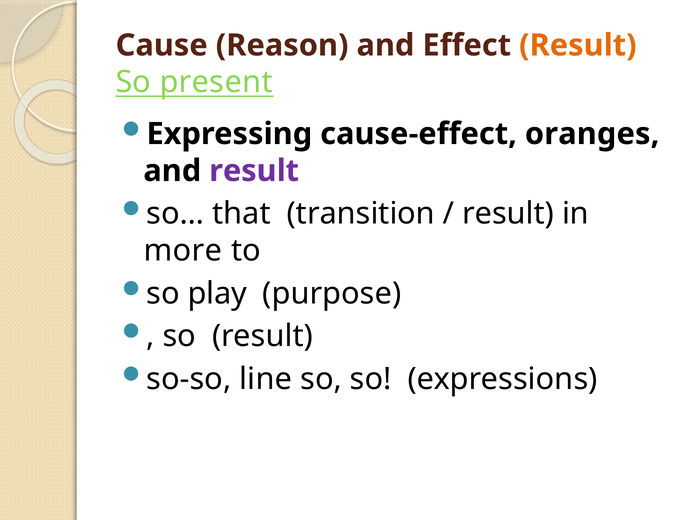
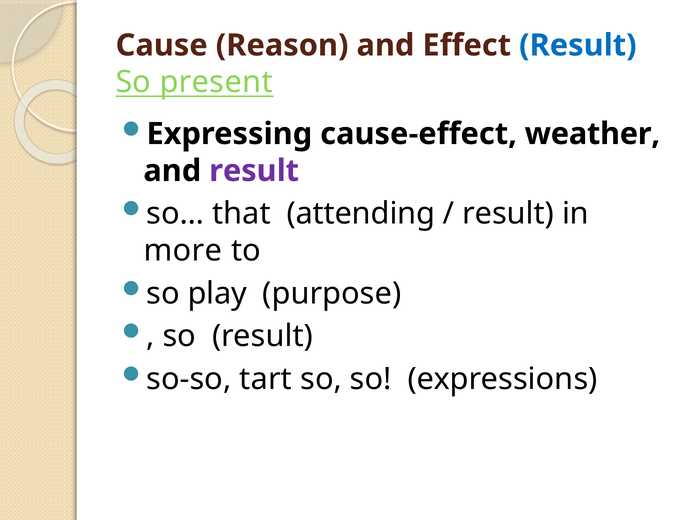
Result at (578, 45) colour: orange -> blue
oranges: oranges -> weather
transition: transition -> attending
line: line -> tart
